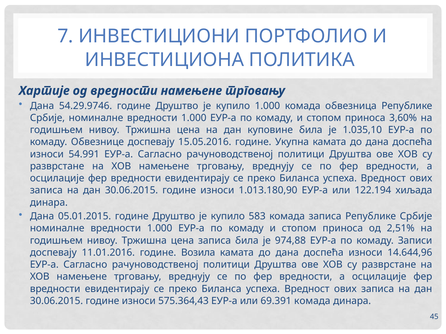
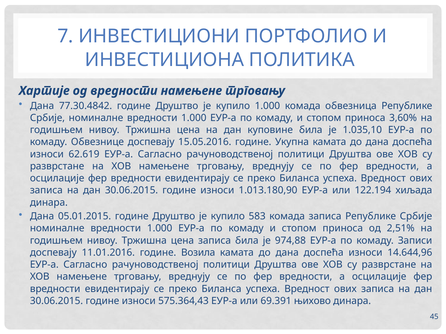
54.29.9746: 54.29.9746 -> 77.30.4842
54.991: 54.991 -> 62.619
69.391 комада: комада -> њихово
